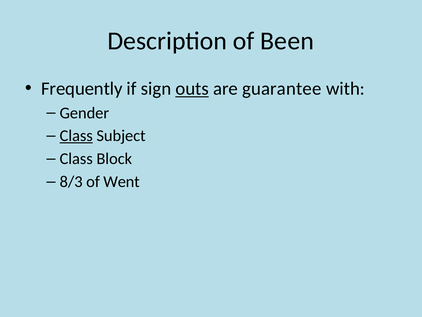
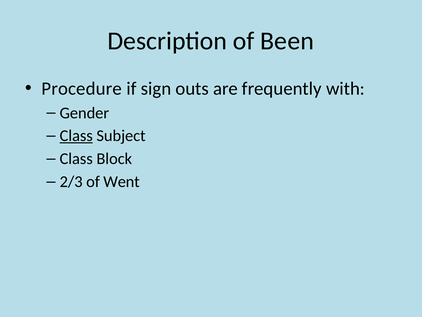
Frequently: Frequently -> Procedure
outs underline: present -> none
guarantee: guarantee -> frequently
8/3: 8/3 -> 2/3
